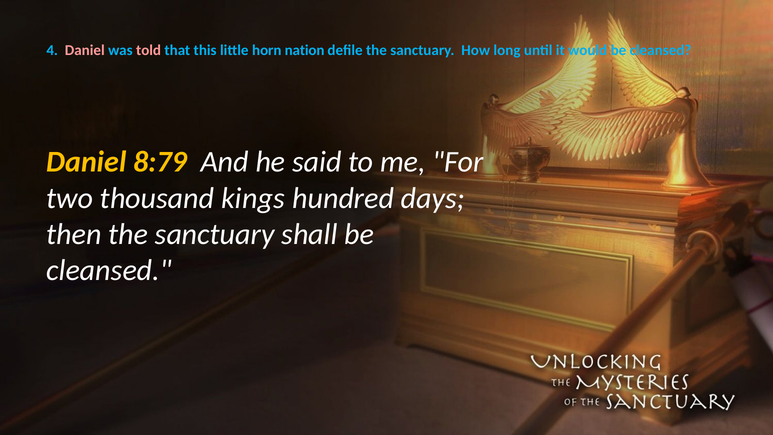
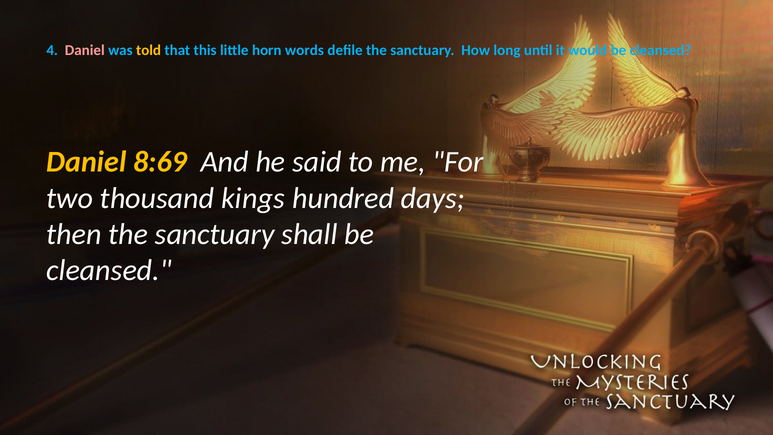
told colour: pink -> yellow
nation: nation -> words
8:79: 8:79 -> 8:69
